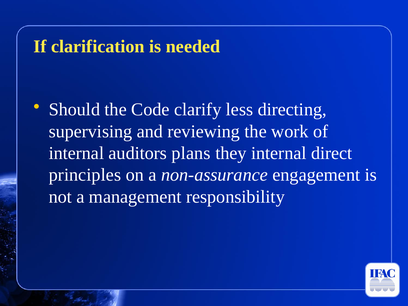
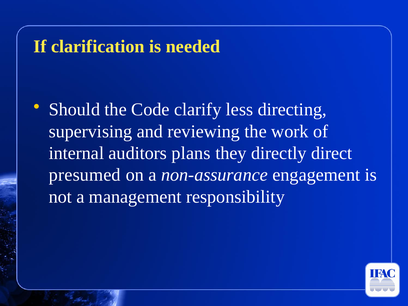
they internal: internal -> directly
principles: principles -> presumed
